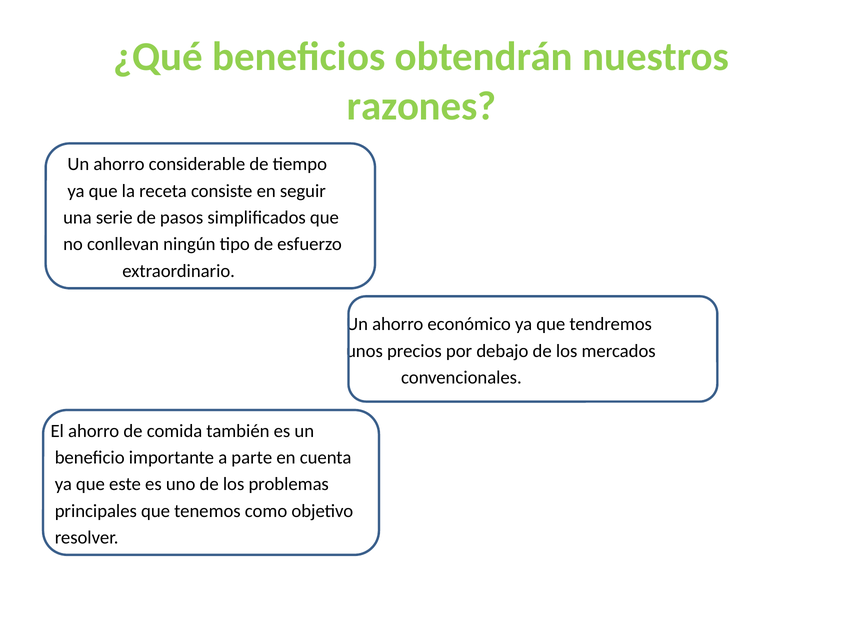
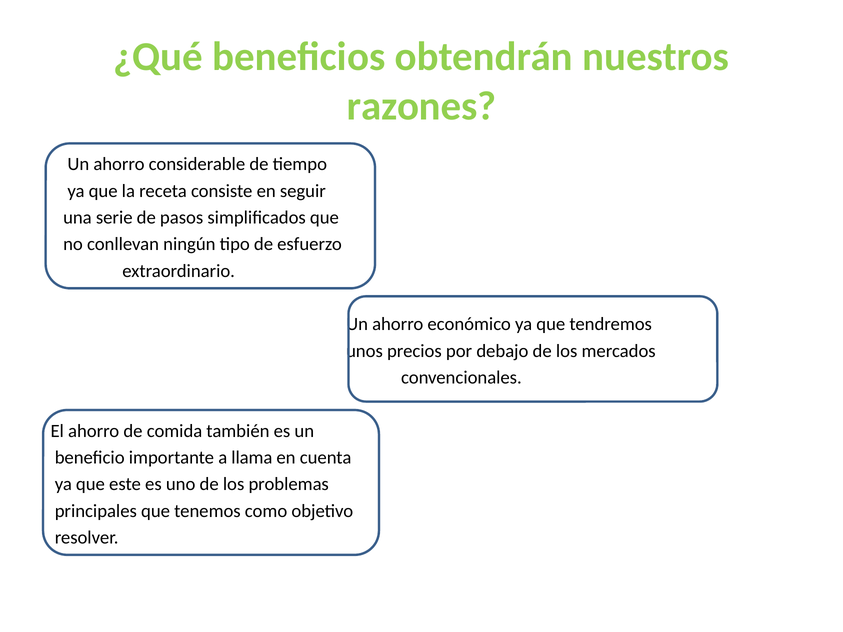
parte: parte -> llama
